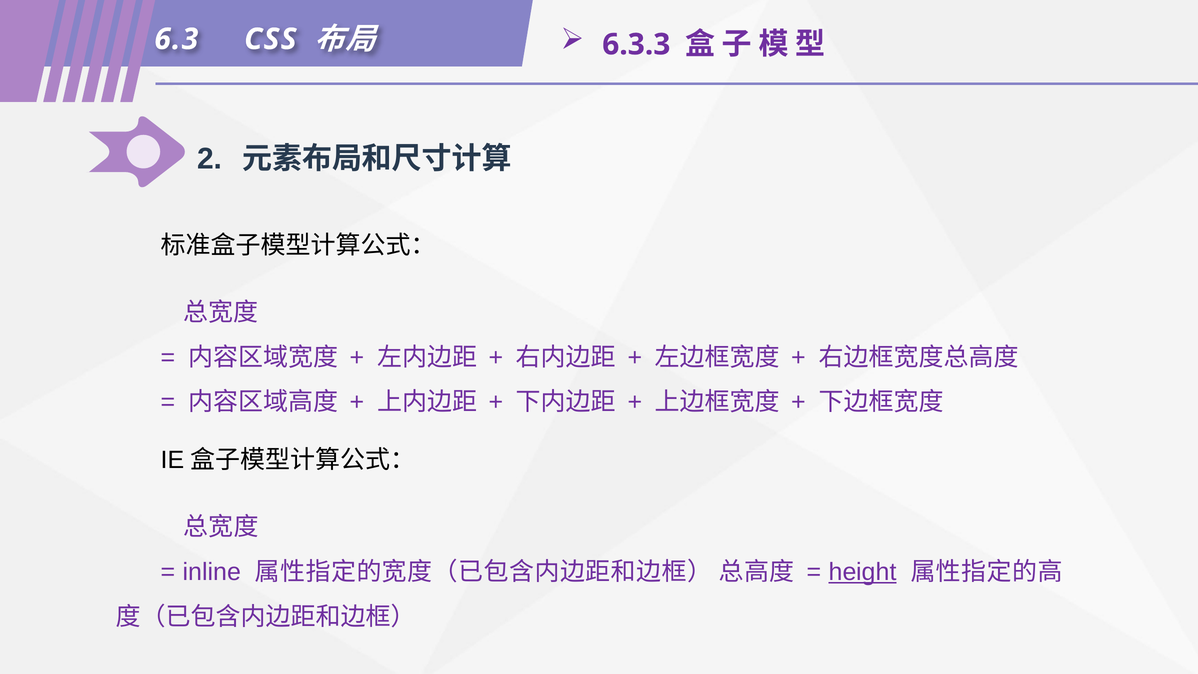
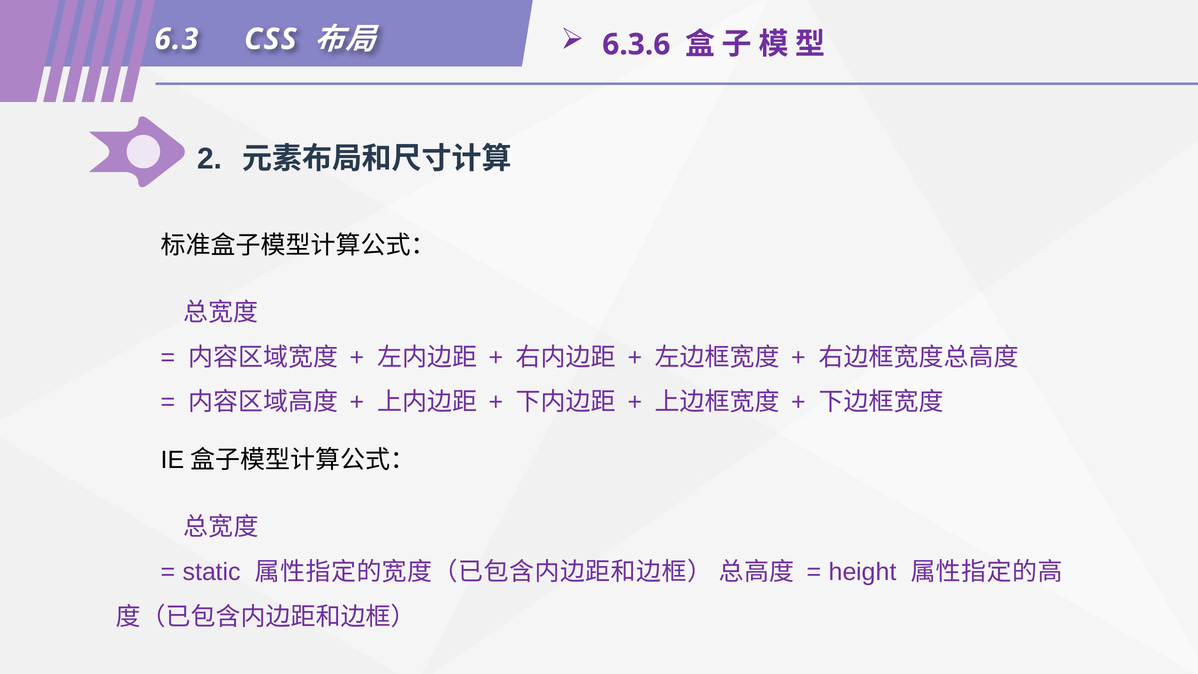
6.3.3: 6.3.3 -> 6.3.6
inline: inline -> static
height underline: present -> none
